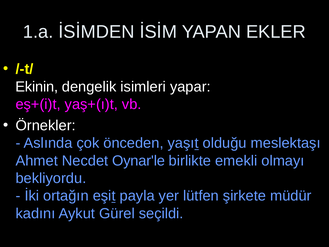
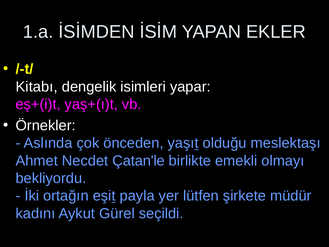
Ekinin: Ekinin -> Kitabı
Oynar'le: Oynar'le -> Çatan'le
